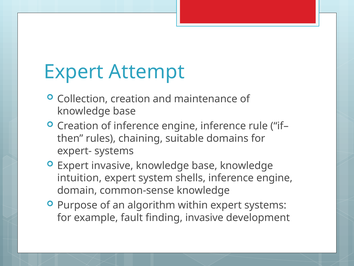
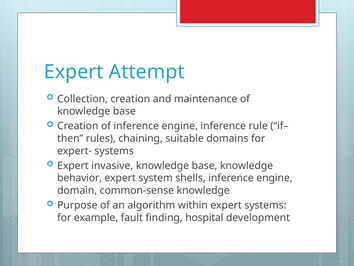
intuition: intuition -> behavior
finding invasive: invasive -> hospital
